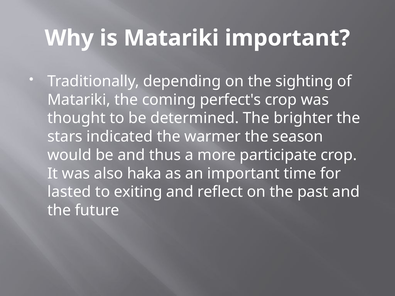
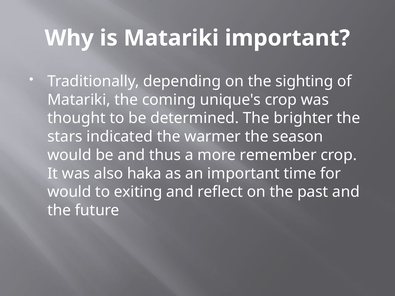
perfect's: perfect's -> unique's
participate: participate -> remember
lasted at (69, 192): lasted -> would
